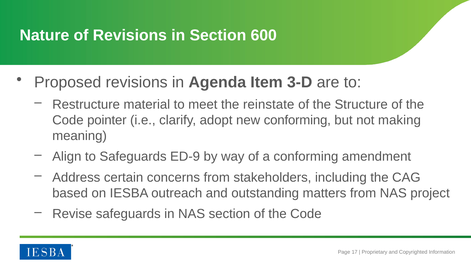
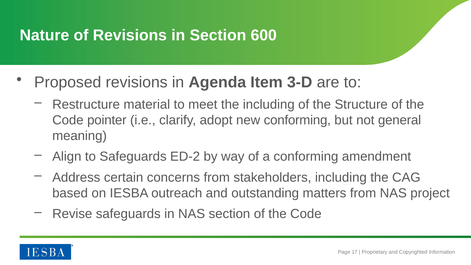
the reinstate: reinstate -> including
making: making -> general
ED-9: ED-9 -> ED-2
